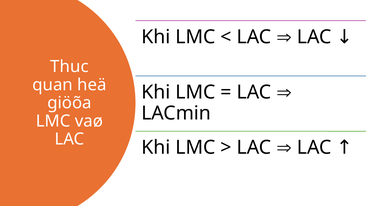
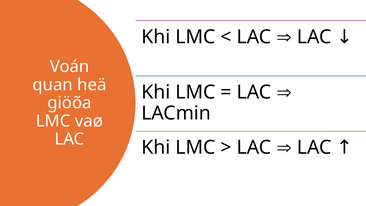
Thuc: Thuc -> Voán
